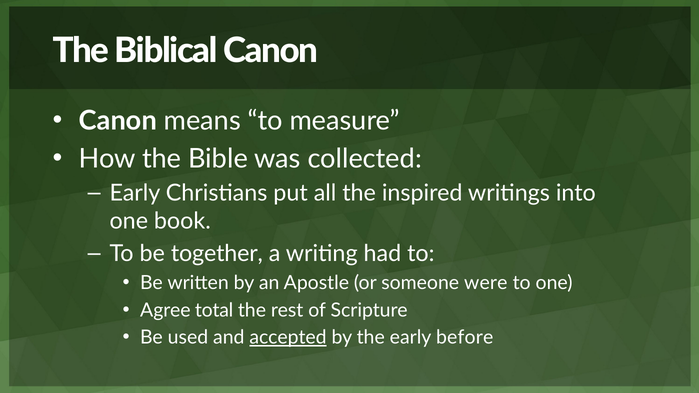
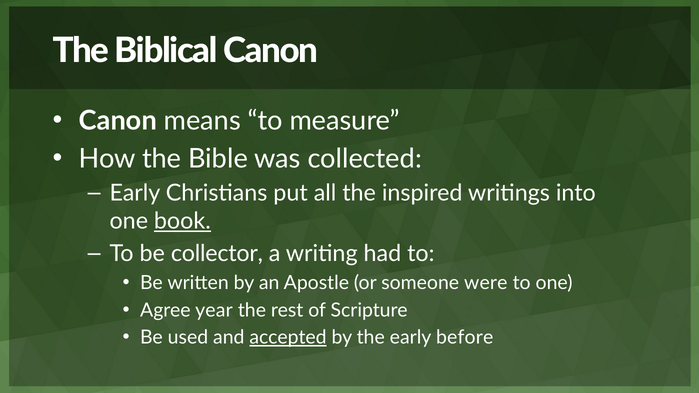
book underline: none -> present
together: together -> collector
total: total -> year
